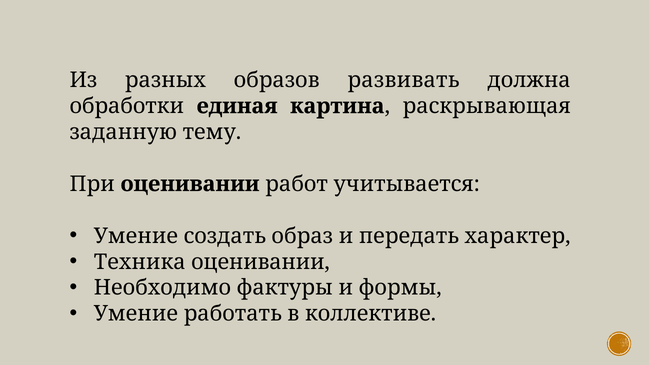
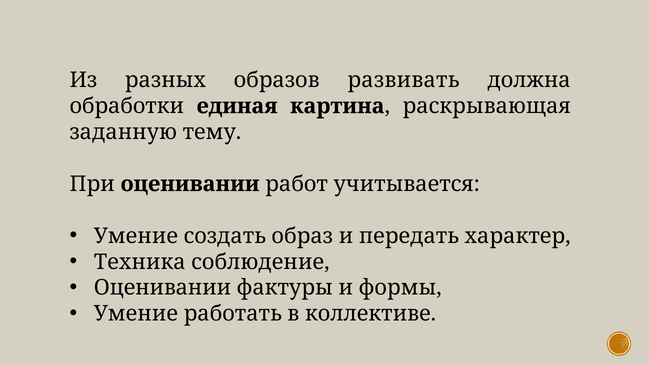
Техника оценивании: оценивании -> соблюдение
Необходимо at (162, 288): Необходимо -> Оценивании
